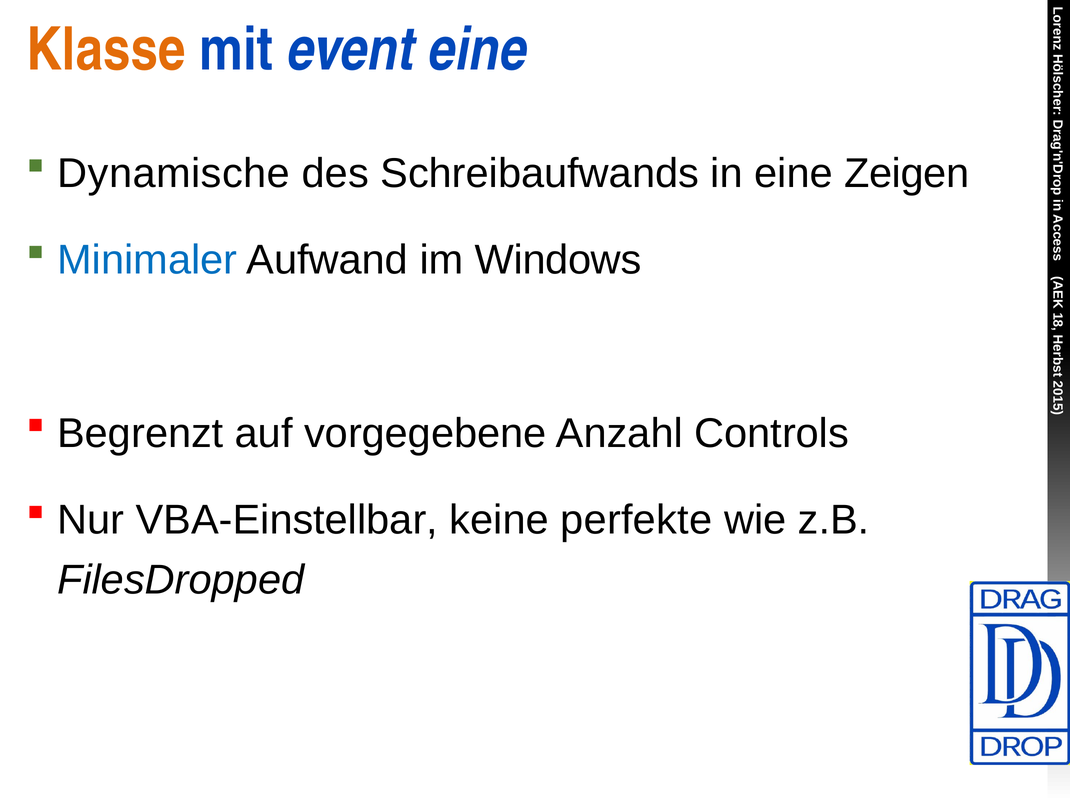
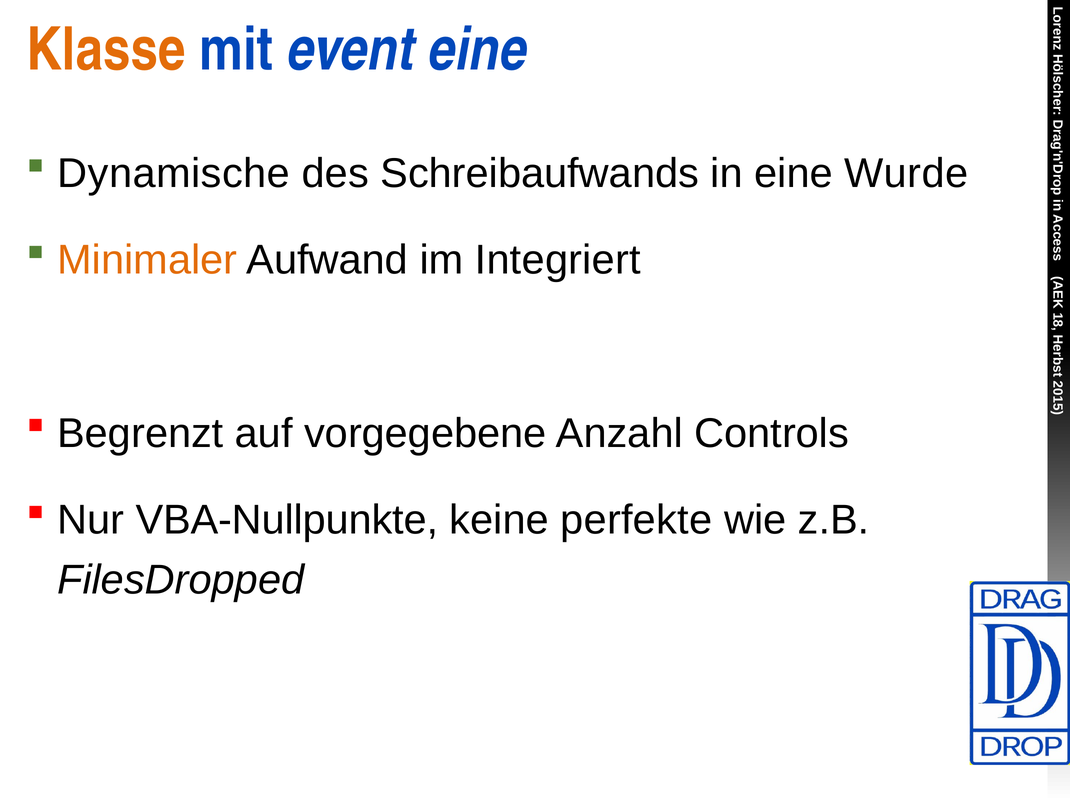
Zeigen: Zeigen -> Wurde
Minimaler colour: blue -> orange
Windows: Windows -> Integriert
VBA-Einstellbar: VBA-Einstellbar -> VBA-Nullpunkte
